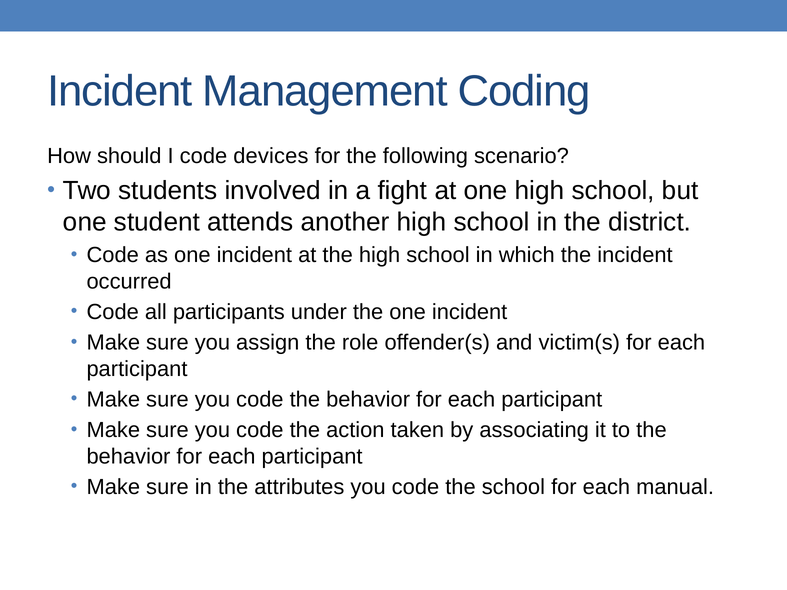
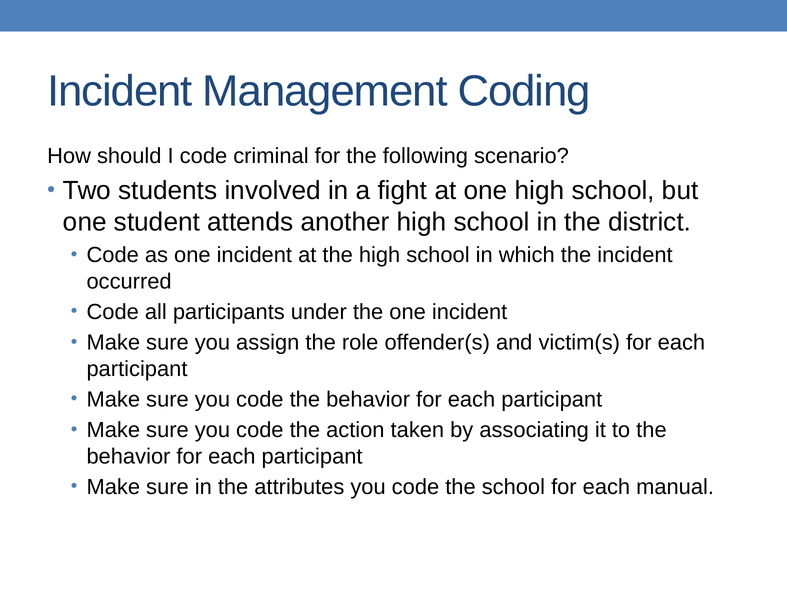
devices: devices -> criminal
